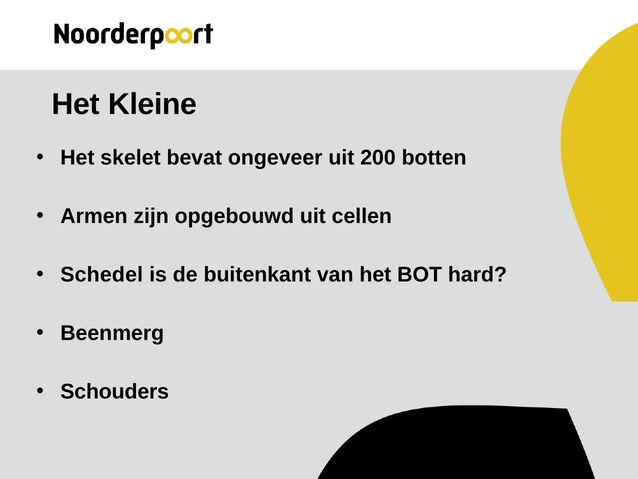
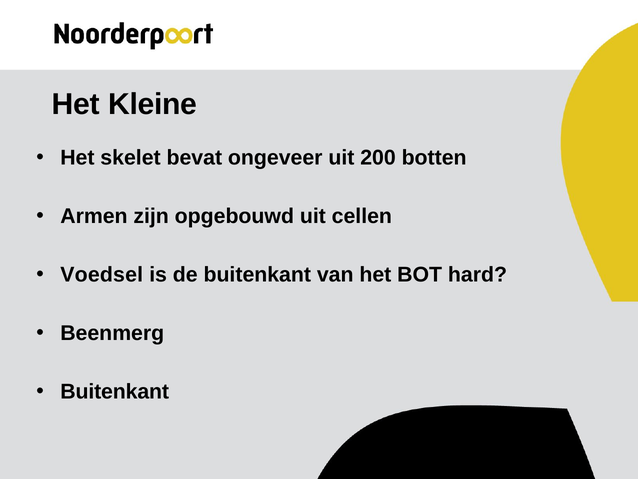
Schedel: Schedel -> Voedsel
Schouders at (115, 391): Schouders -> Buitenkant
